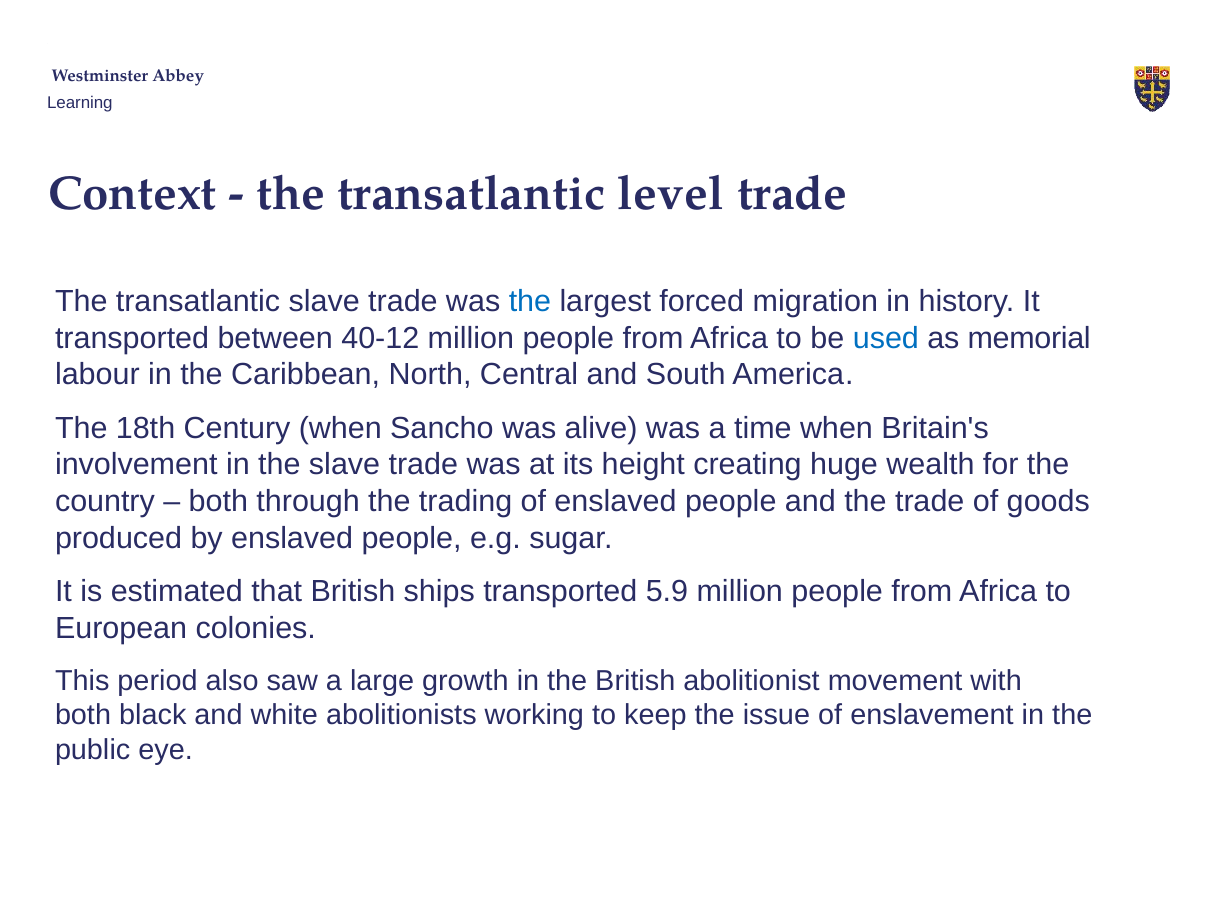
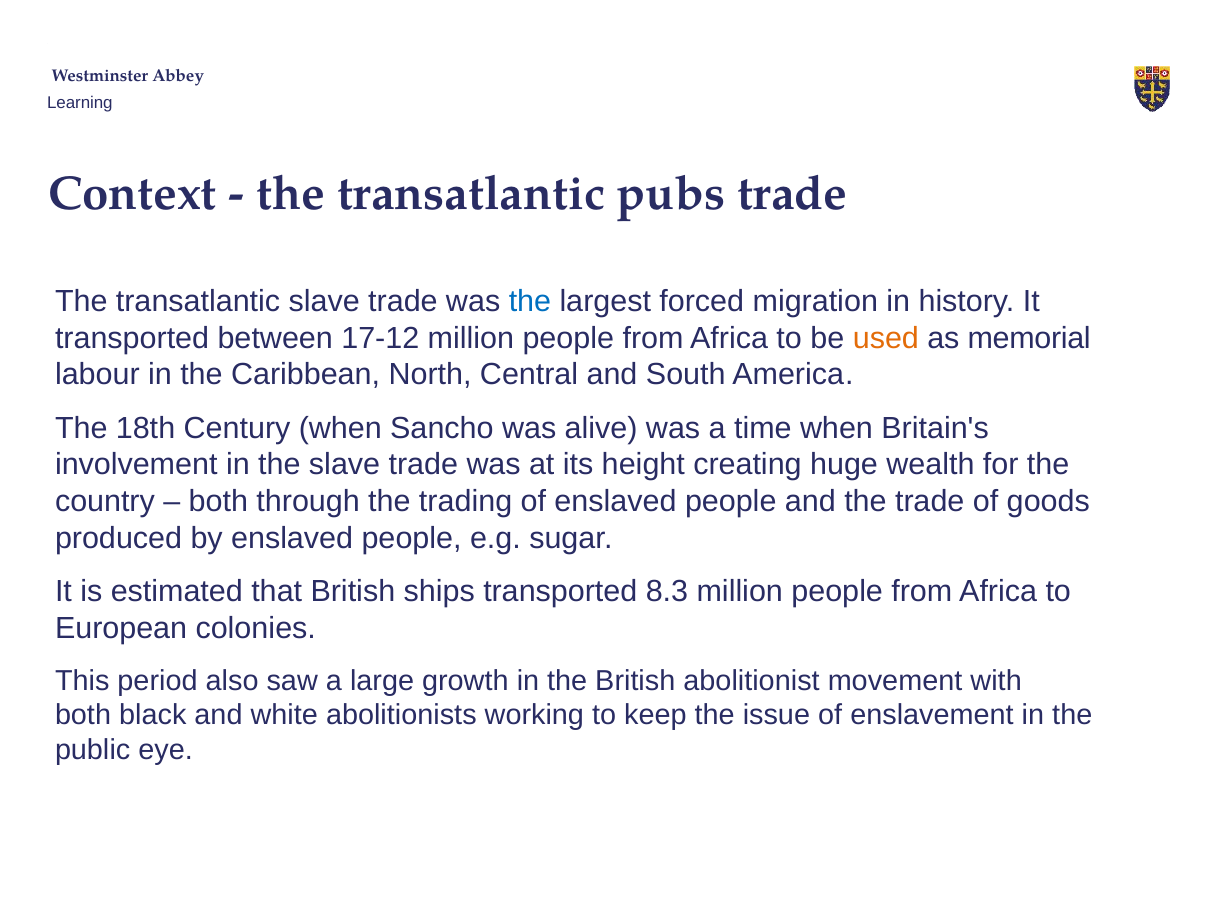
level: level -> pubs
40-12: 40-12 -> 17-12
used colour: blue -> orange
5.9: 5.9 -> 8.3
